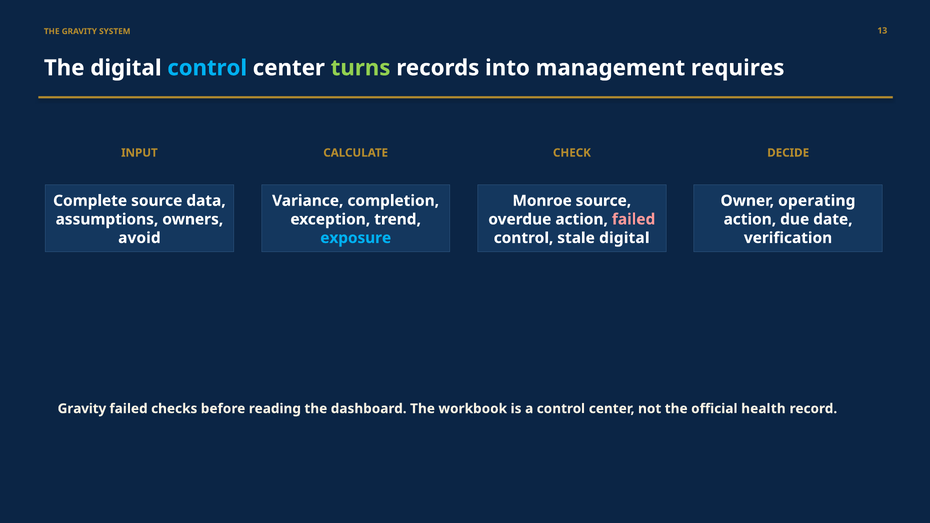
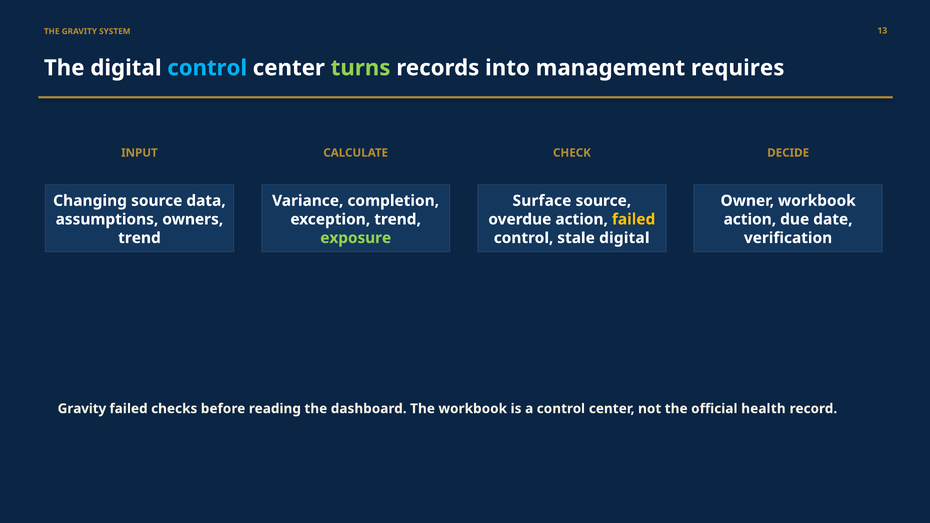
Complete: Complete -> Changing
Monroe: Monroe -> Surface
Owner operating: operating -> workbook
failed at (634, 219) colour: pink -> yellow
avoid at (139, 238): avoid -> trend
exposure colour: light blue -> light green
